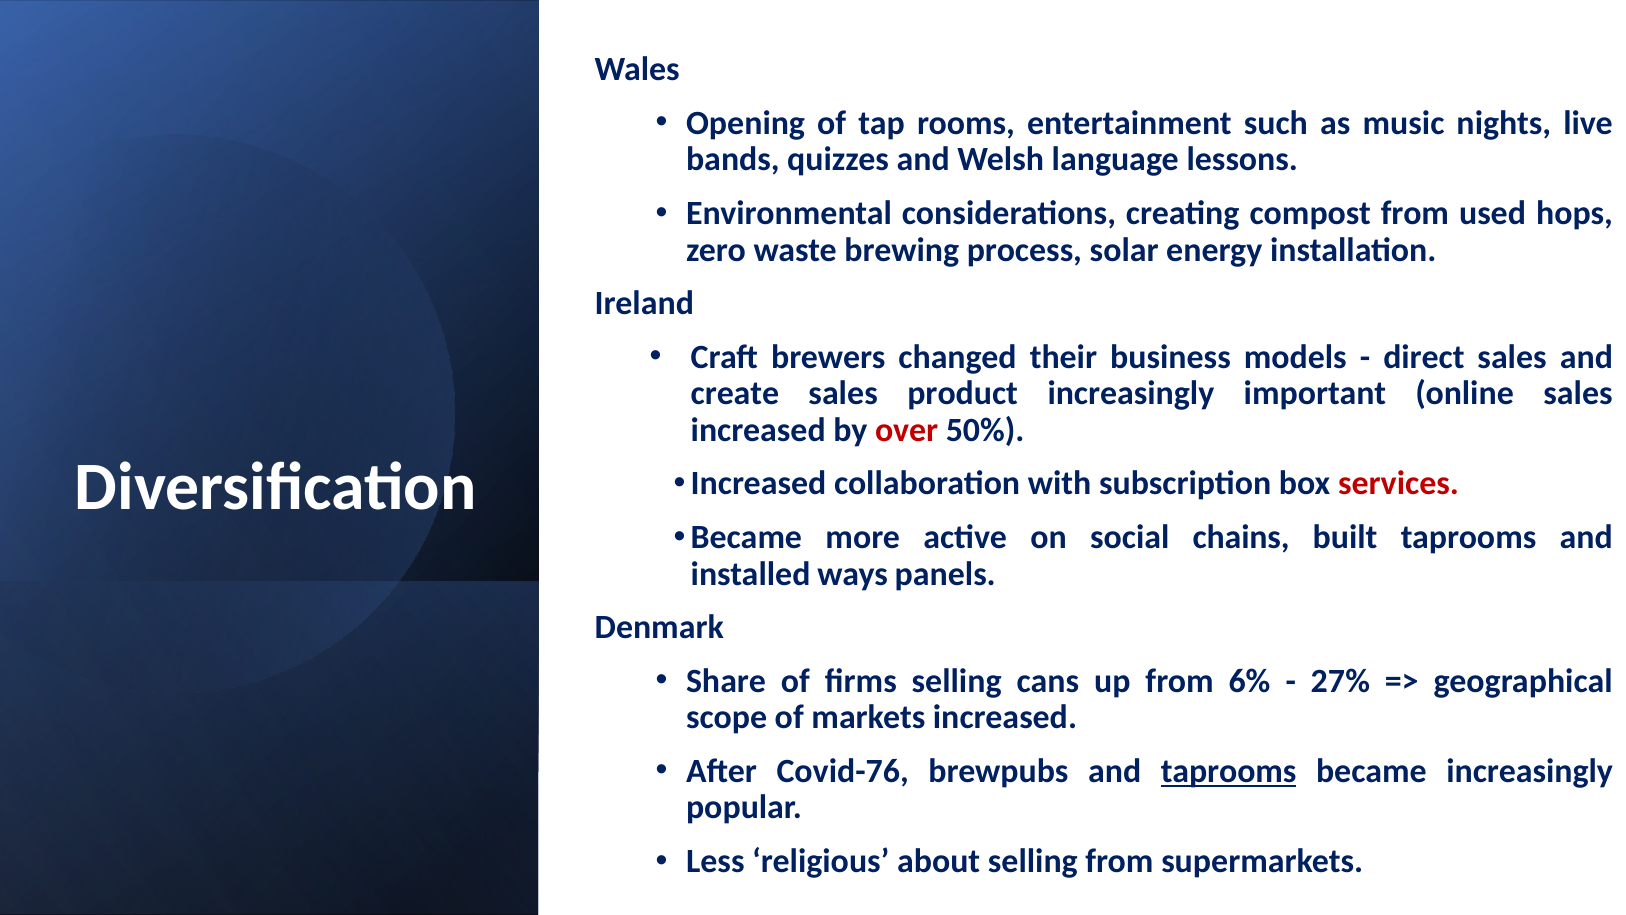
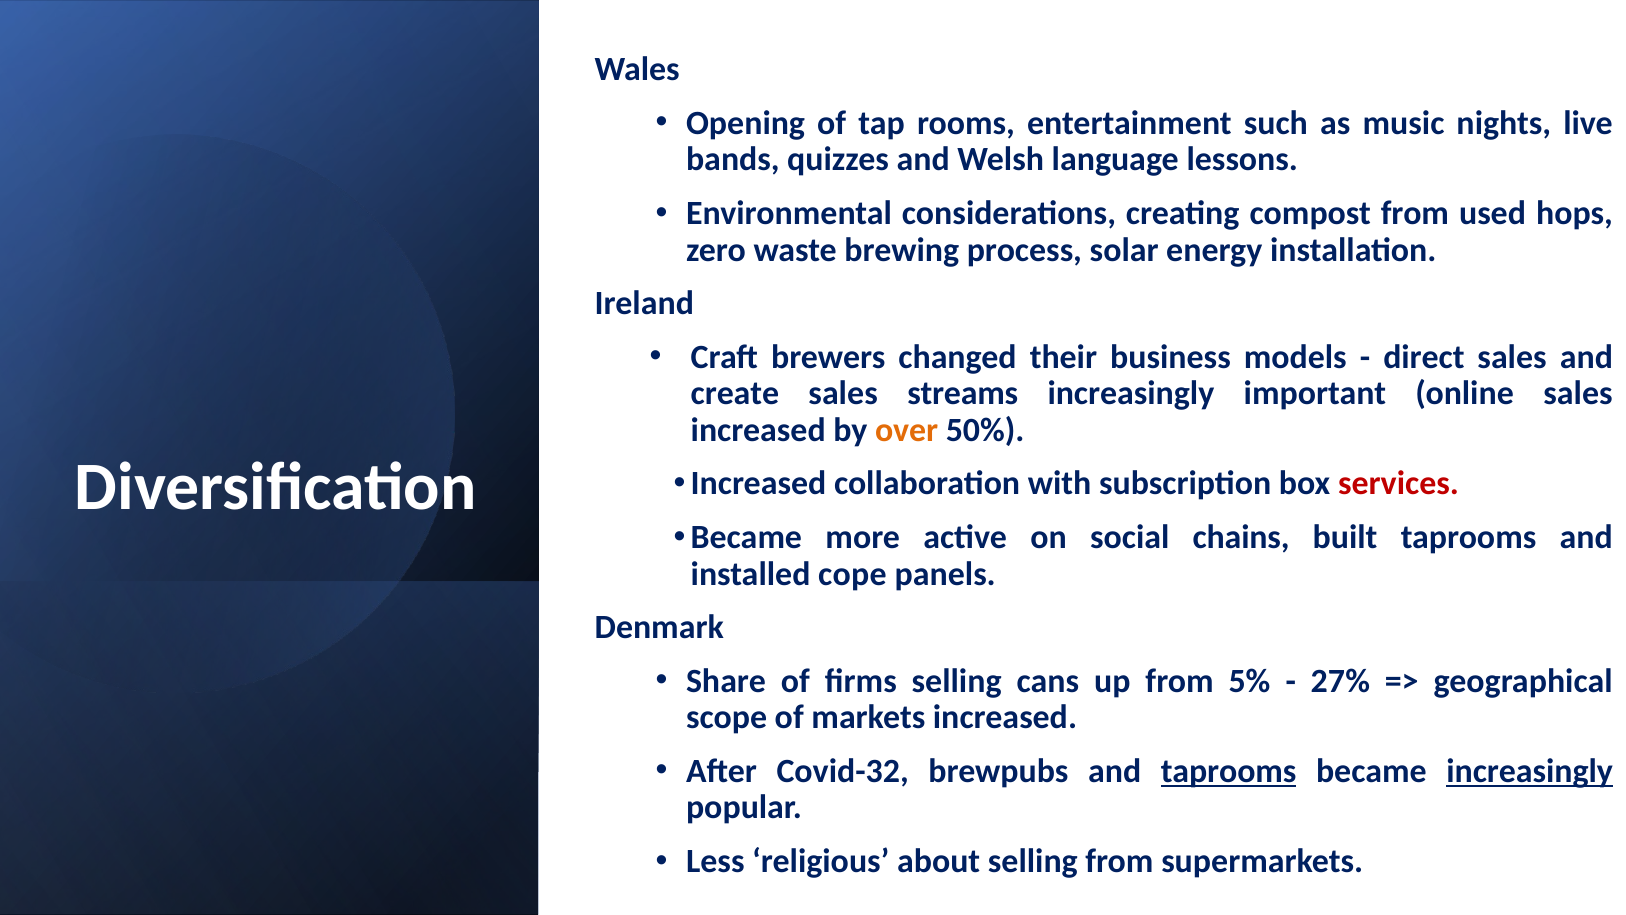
product: product -> streams
over colour: red -> orange
ways: ways -> cope
6%: 6% -> 5%
Covid-76: Covid-76 -> Covid-32
increasingly at (1530, 771) underline: none -> present
